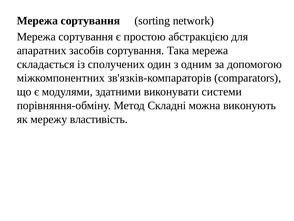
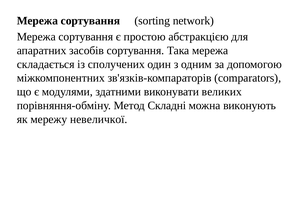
системи: системи -> великих
властивість: властивість -> невеличкої
